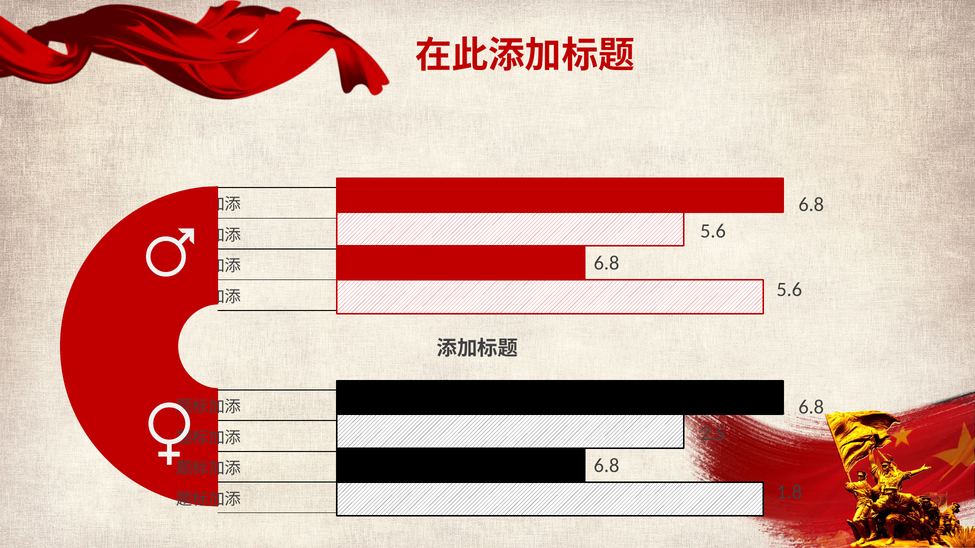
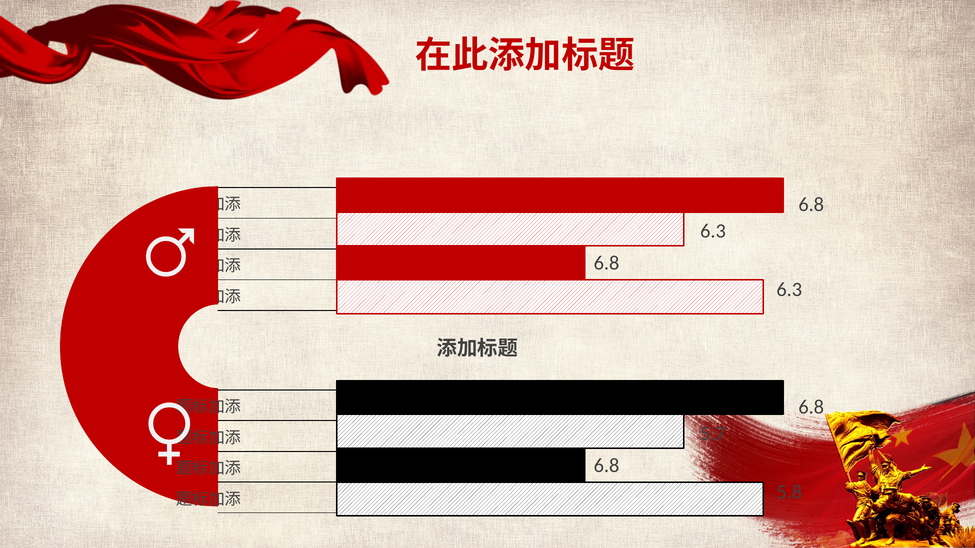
5.6 at (713, 231): 5.6 -> 6.3
5.6 at (789, 290): 5.6 -> 6.3
2.5: 2.5 -> 5.7
1.8: 1.8 -> 5.8
